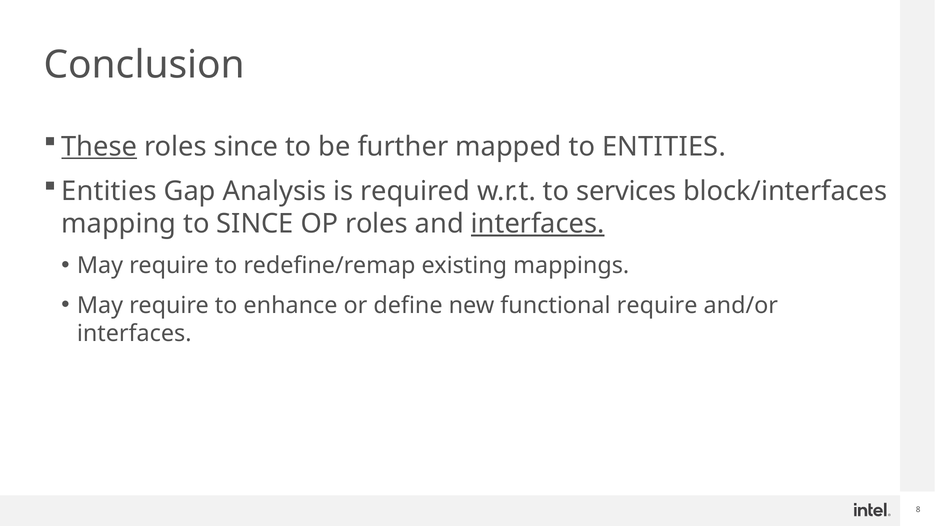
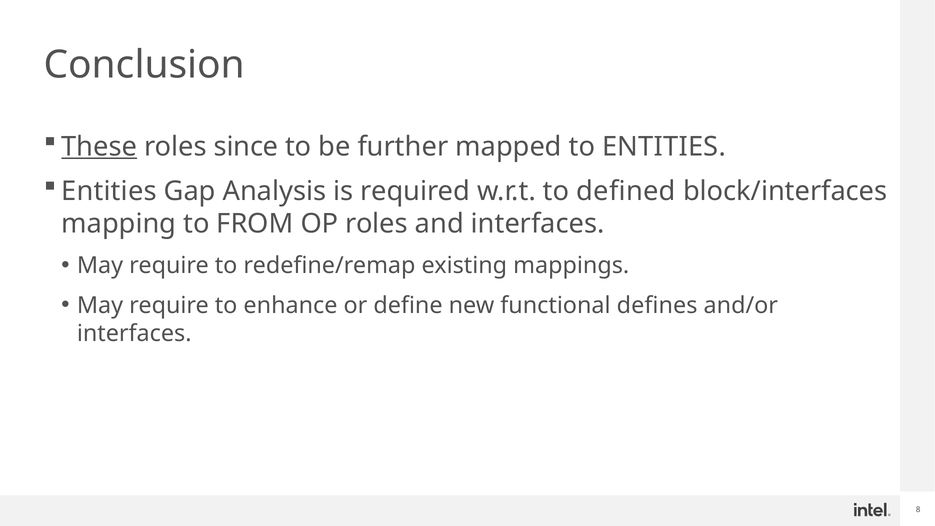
services: services -> defined
to SINCE: SINCE -> FROM
interfaces at (538, 224) underline: present -> none
functional require: require -> defines
